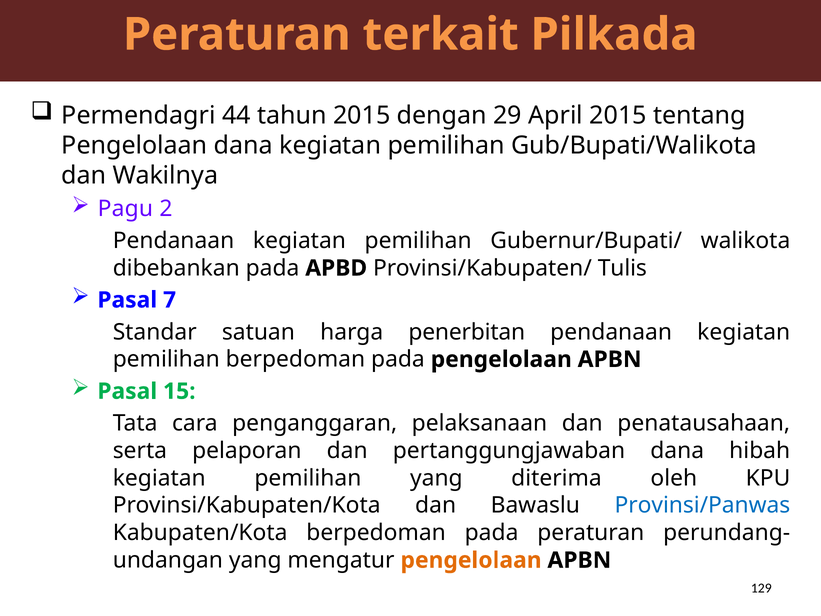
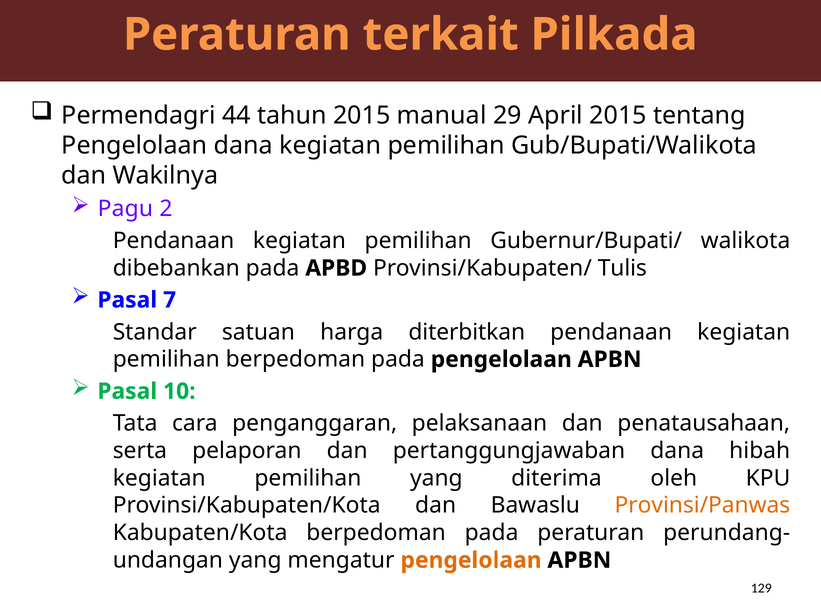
dengan: dengan -> manual
penerbitan: penerbitan -> diterbitkan
15: 15 -> 10
Provinsi/Panwas colour: blue -> orange
